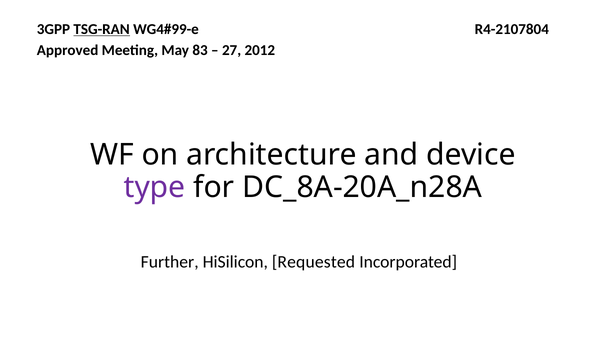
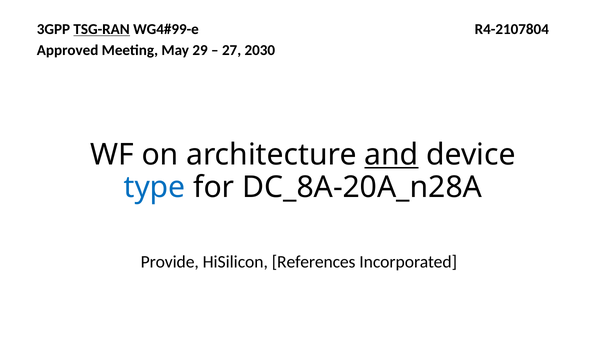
83: 83 -> 29
2012: 2012 -> 2030
and underline: none -> present
type colour: purple -> blue
Further: Further -> Provide
Requested: Requested -> References
